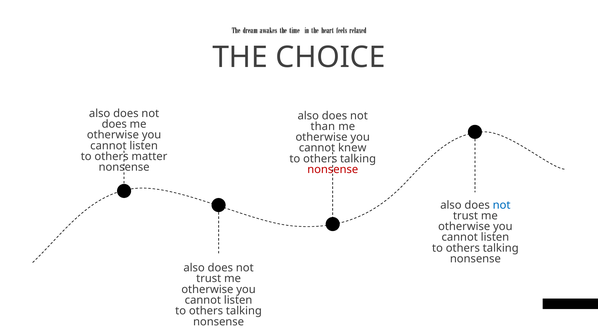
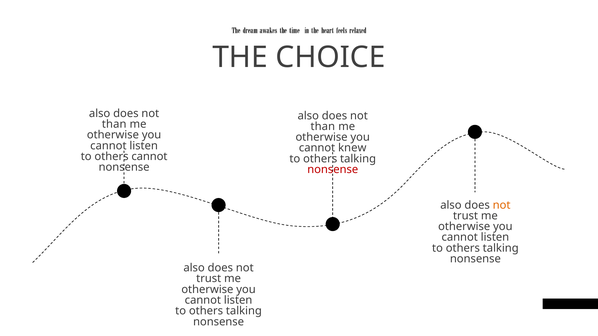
does at (114, 124): does -> than
others matter: matter -> cannot
not at (502, 205) colour: blue -> orange
